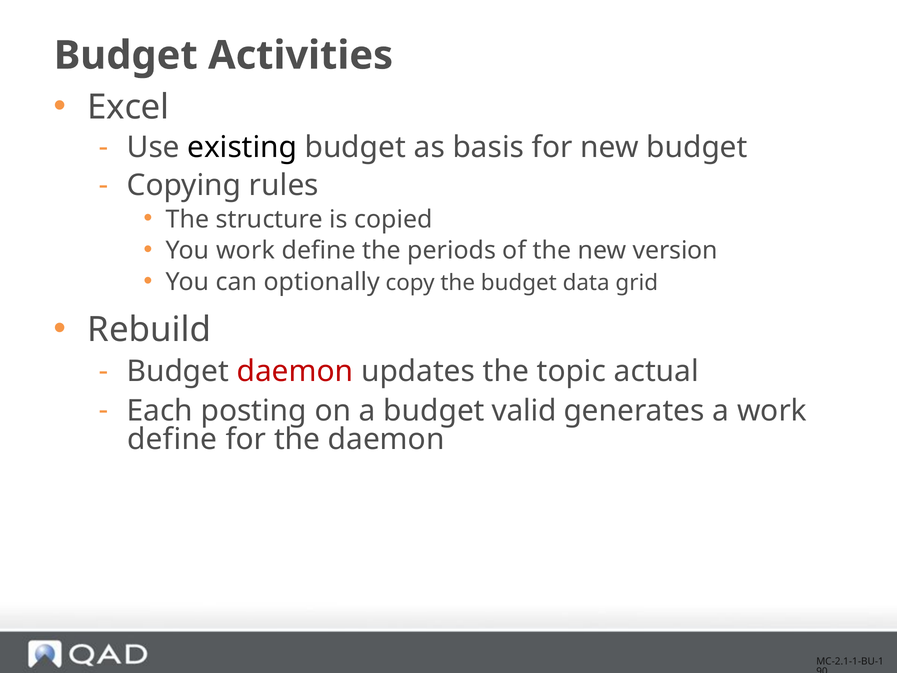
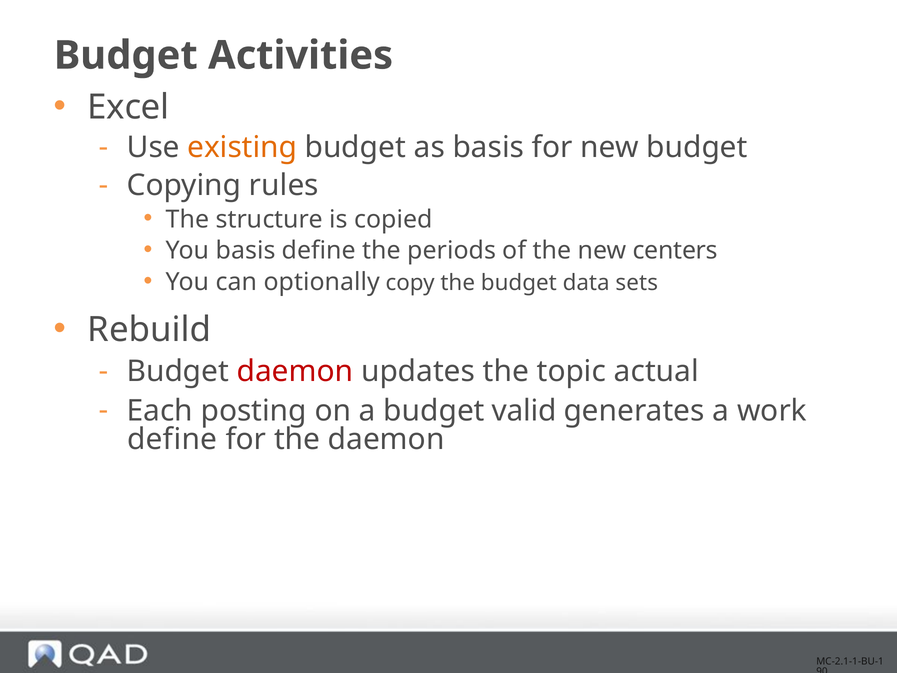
existing colour: black -> orange
You work: work -> basis
version: version -> centers
grid: grid -> sets
